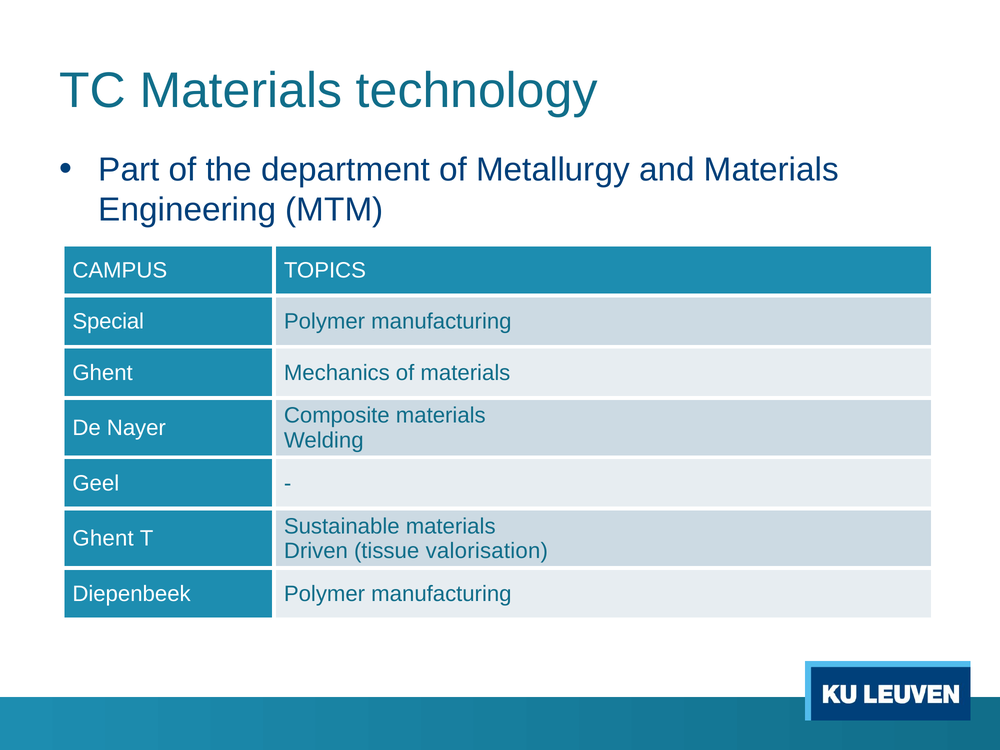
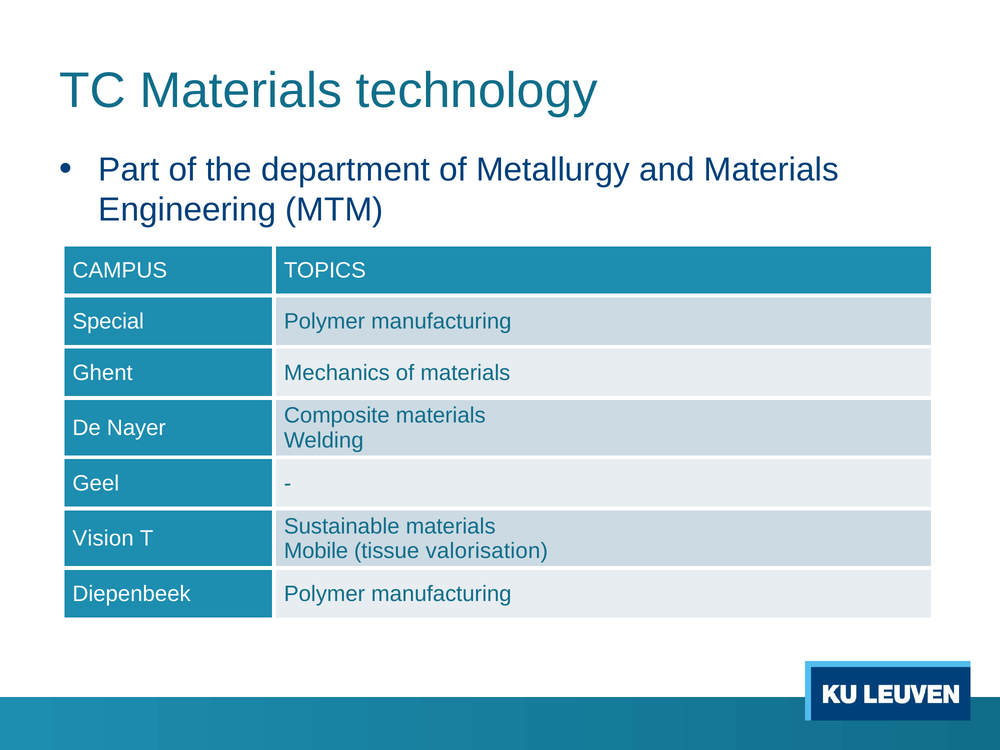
Ghent at (103, 539): Ghent -> Vision
Driven: Driven -> Mobile
